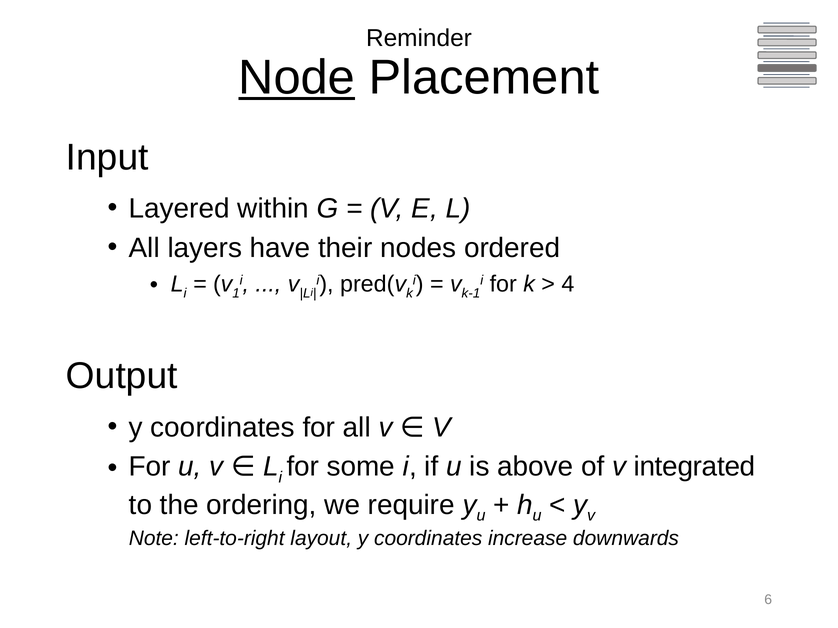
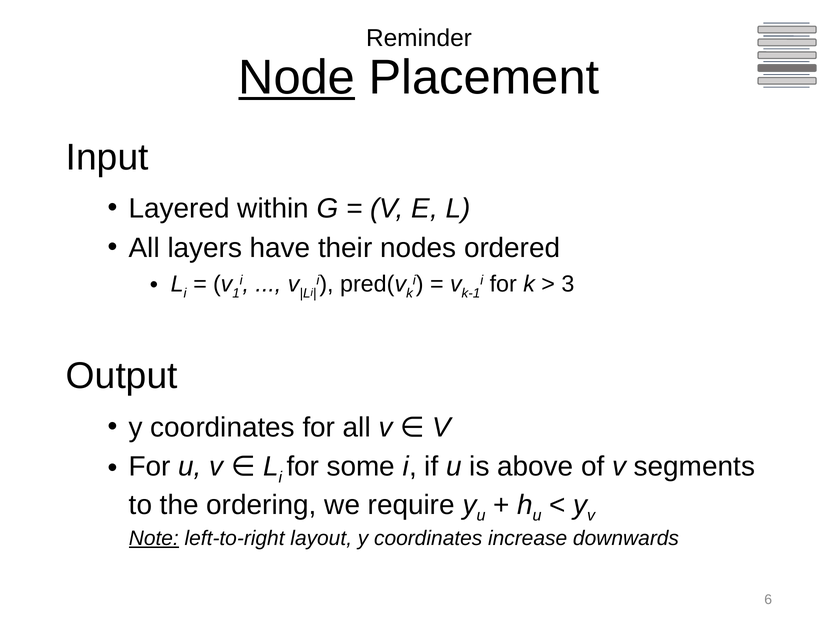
4: 4 -> 3
integrated: integrated -> segments
Note underline: none -> present
